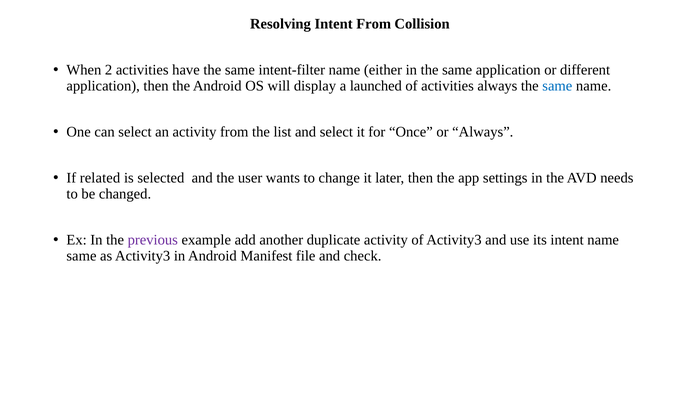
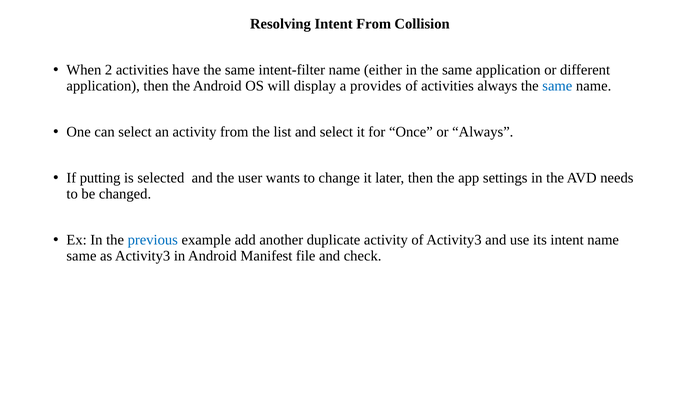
launched: launched -> provides
related: related -> putting
previous colour: purple -> blue
